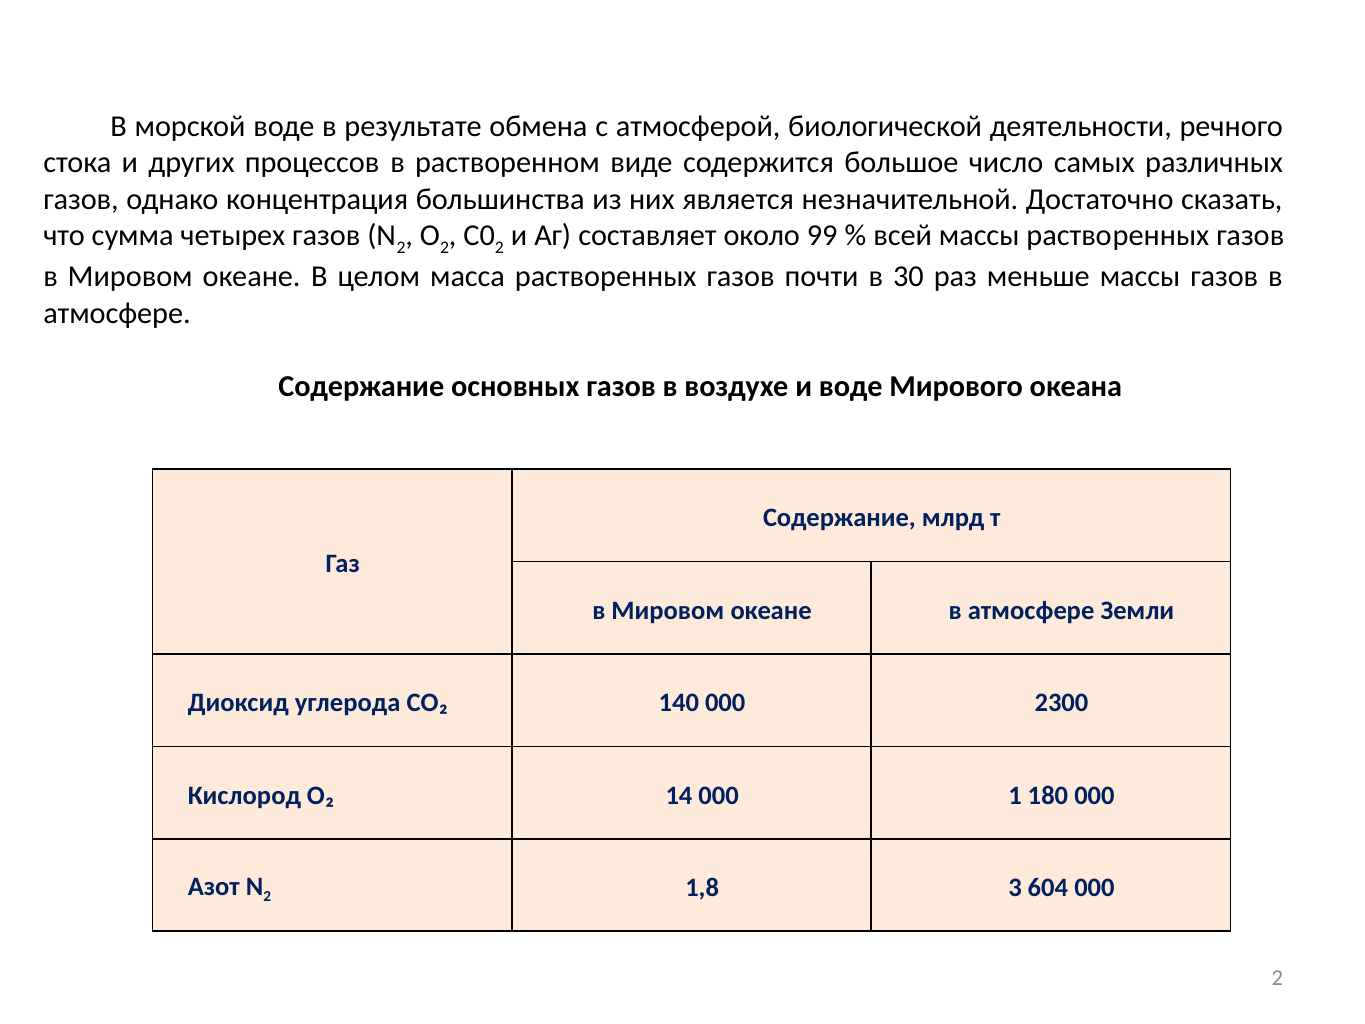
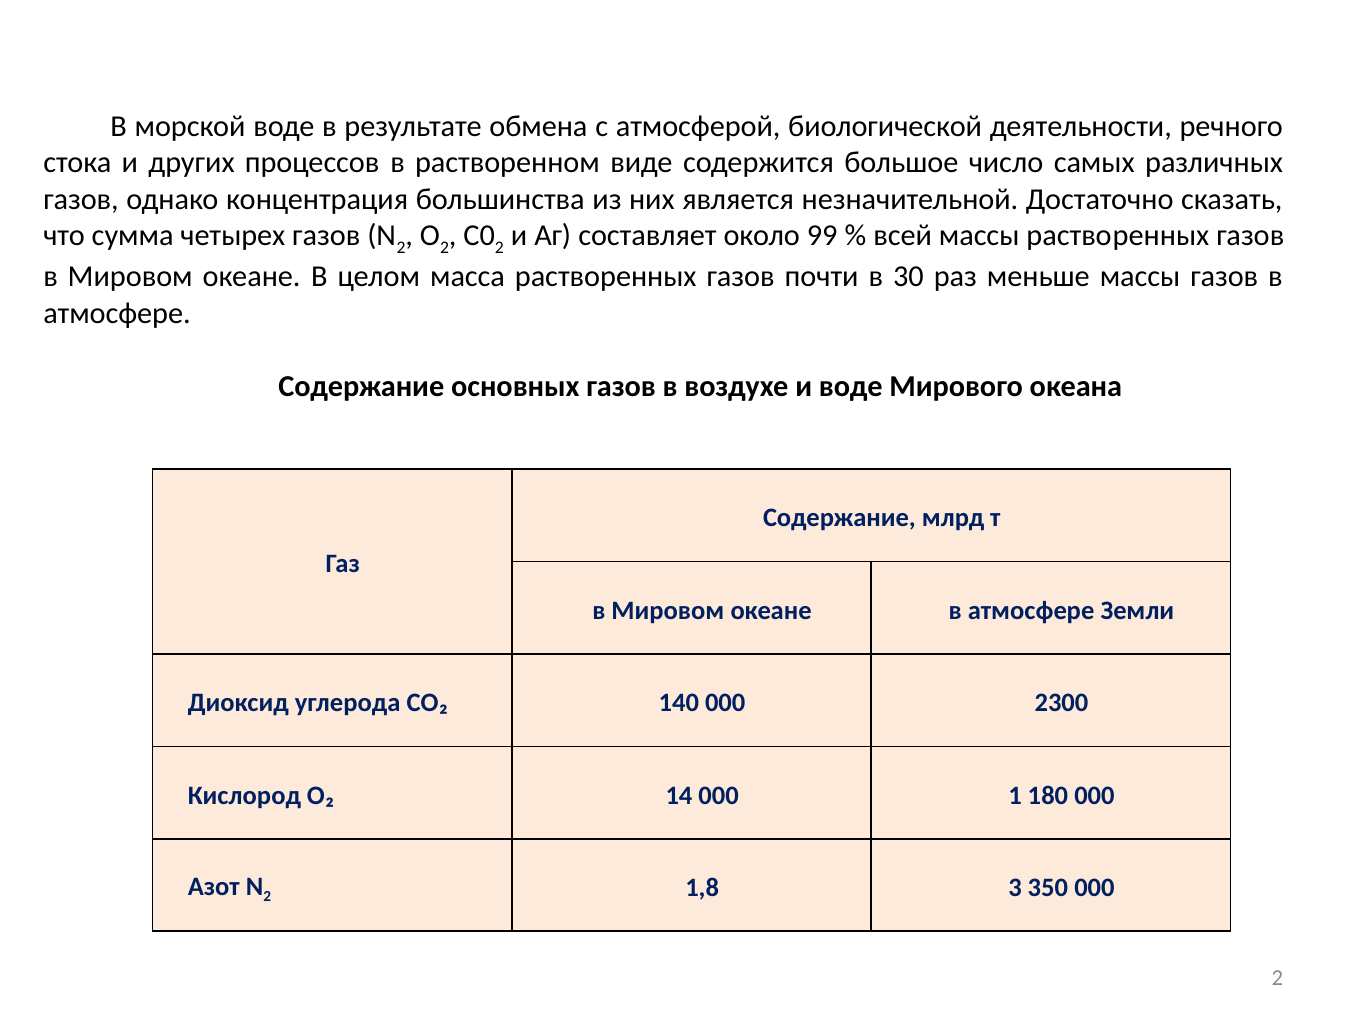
604: 604 -> 350
